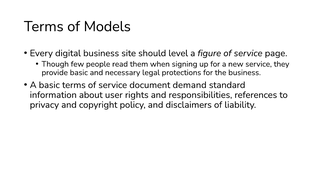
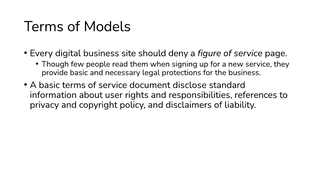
level: level -> deny
demand: demand -> disclose
